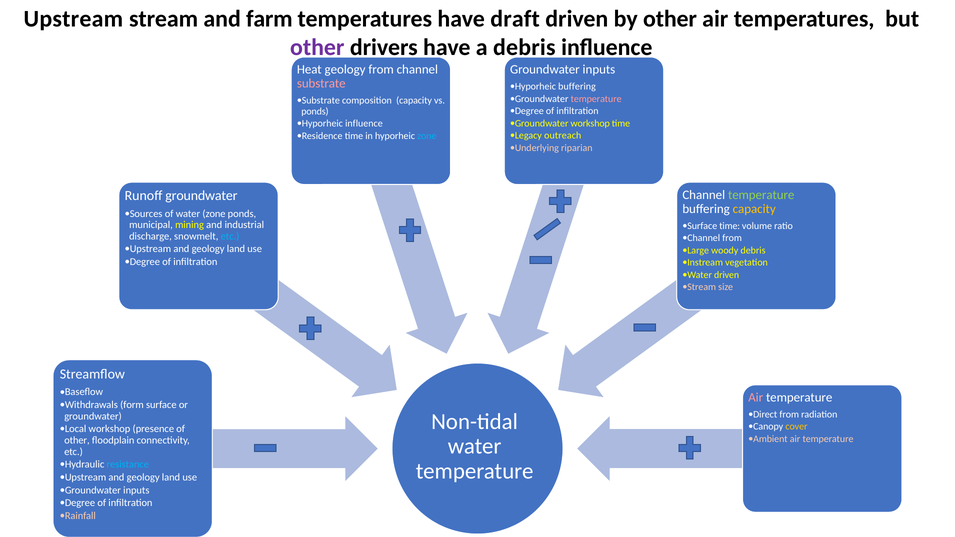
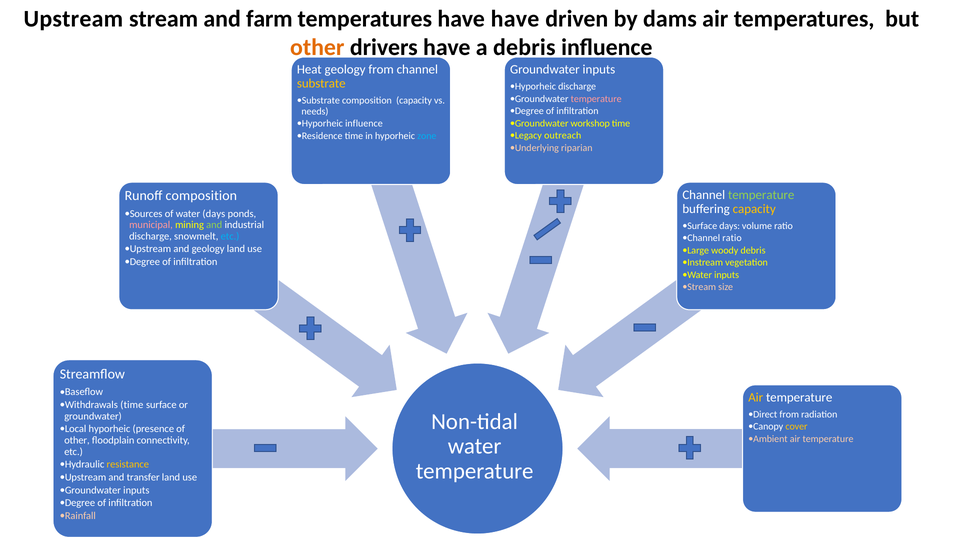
have draft: draft -> have
by other: other -> dams
other at (317, 48) colour: purple -> orange
substrate at (321, 84) colour: pink -> yellow
Hyporheic buffering: buffering -> discharge
ponds at (315, 111): ponds -> needs
Runoff groundwater: groundwater -> composition
water zone: zone -> days
municipal colour: white -> pink
and at (214, 225) colour: white -> light green
Surface time: time -> days
Channel from: from -> ratio
Water driven: driven -> inputs
Air at (756, 398) colour: pink -> yellow
Withdrawals form: form -> time
Local workshop: workshop -> hyporheic
resistance colour: light blue -> yellow
geology at (143, 477): geology -> transfer
